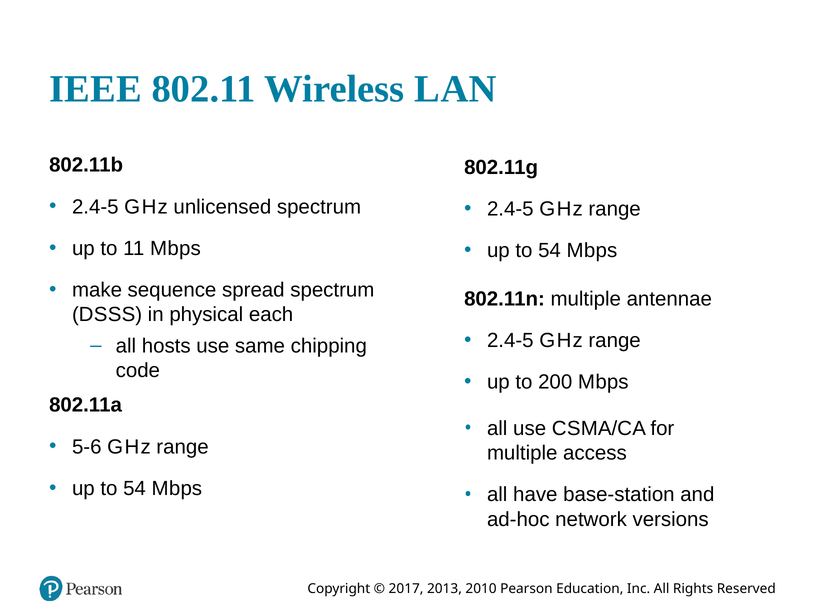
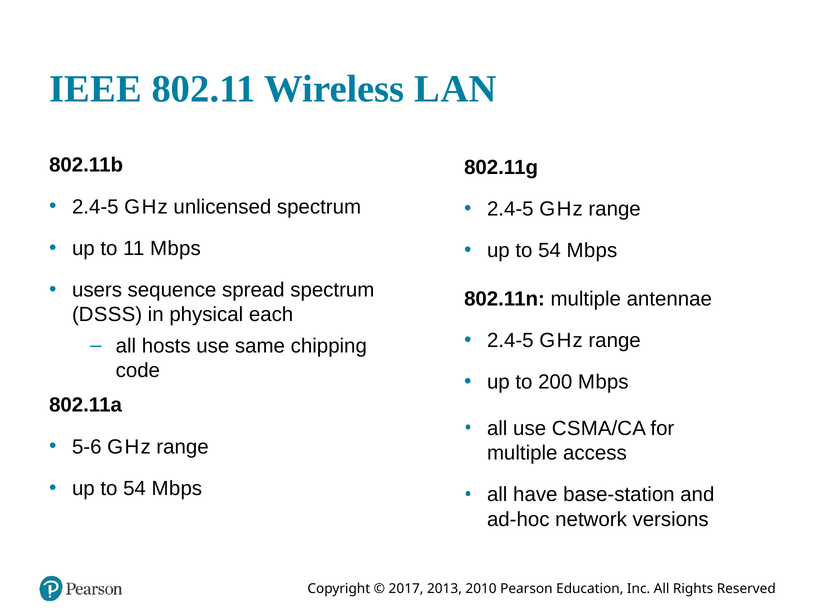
make: make -> users
